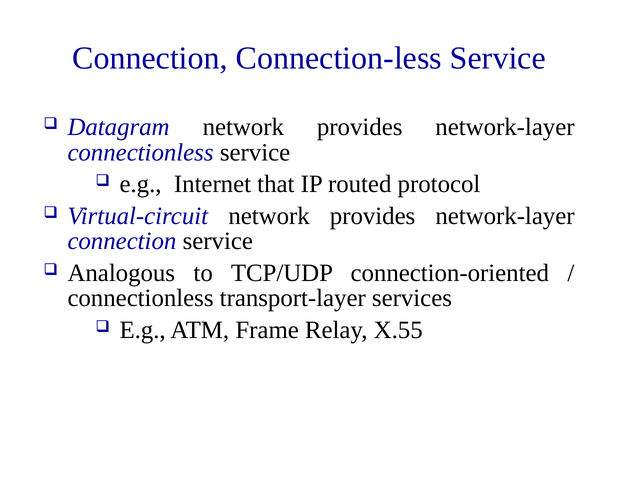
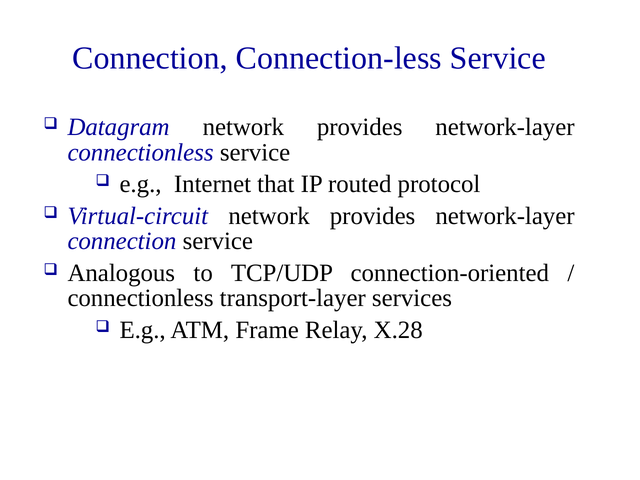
X.55: X.55 -> X.28
